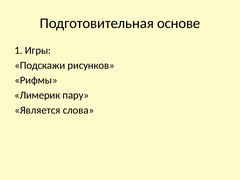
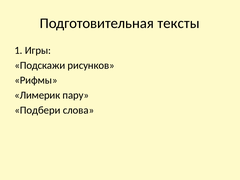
основе: основе -> тексты
Является: Является -> Подбери
